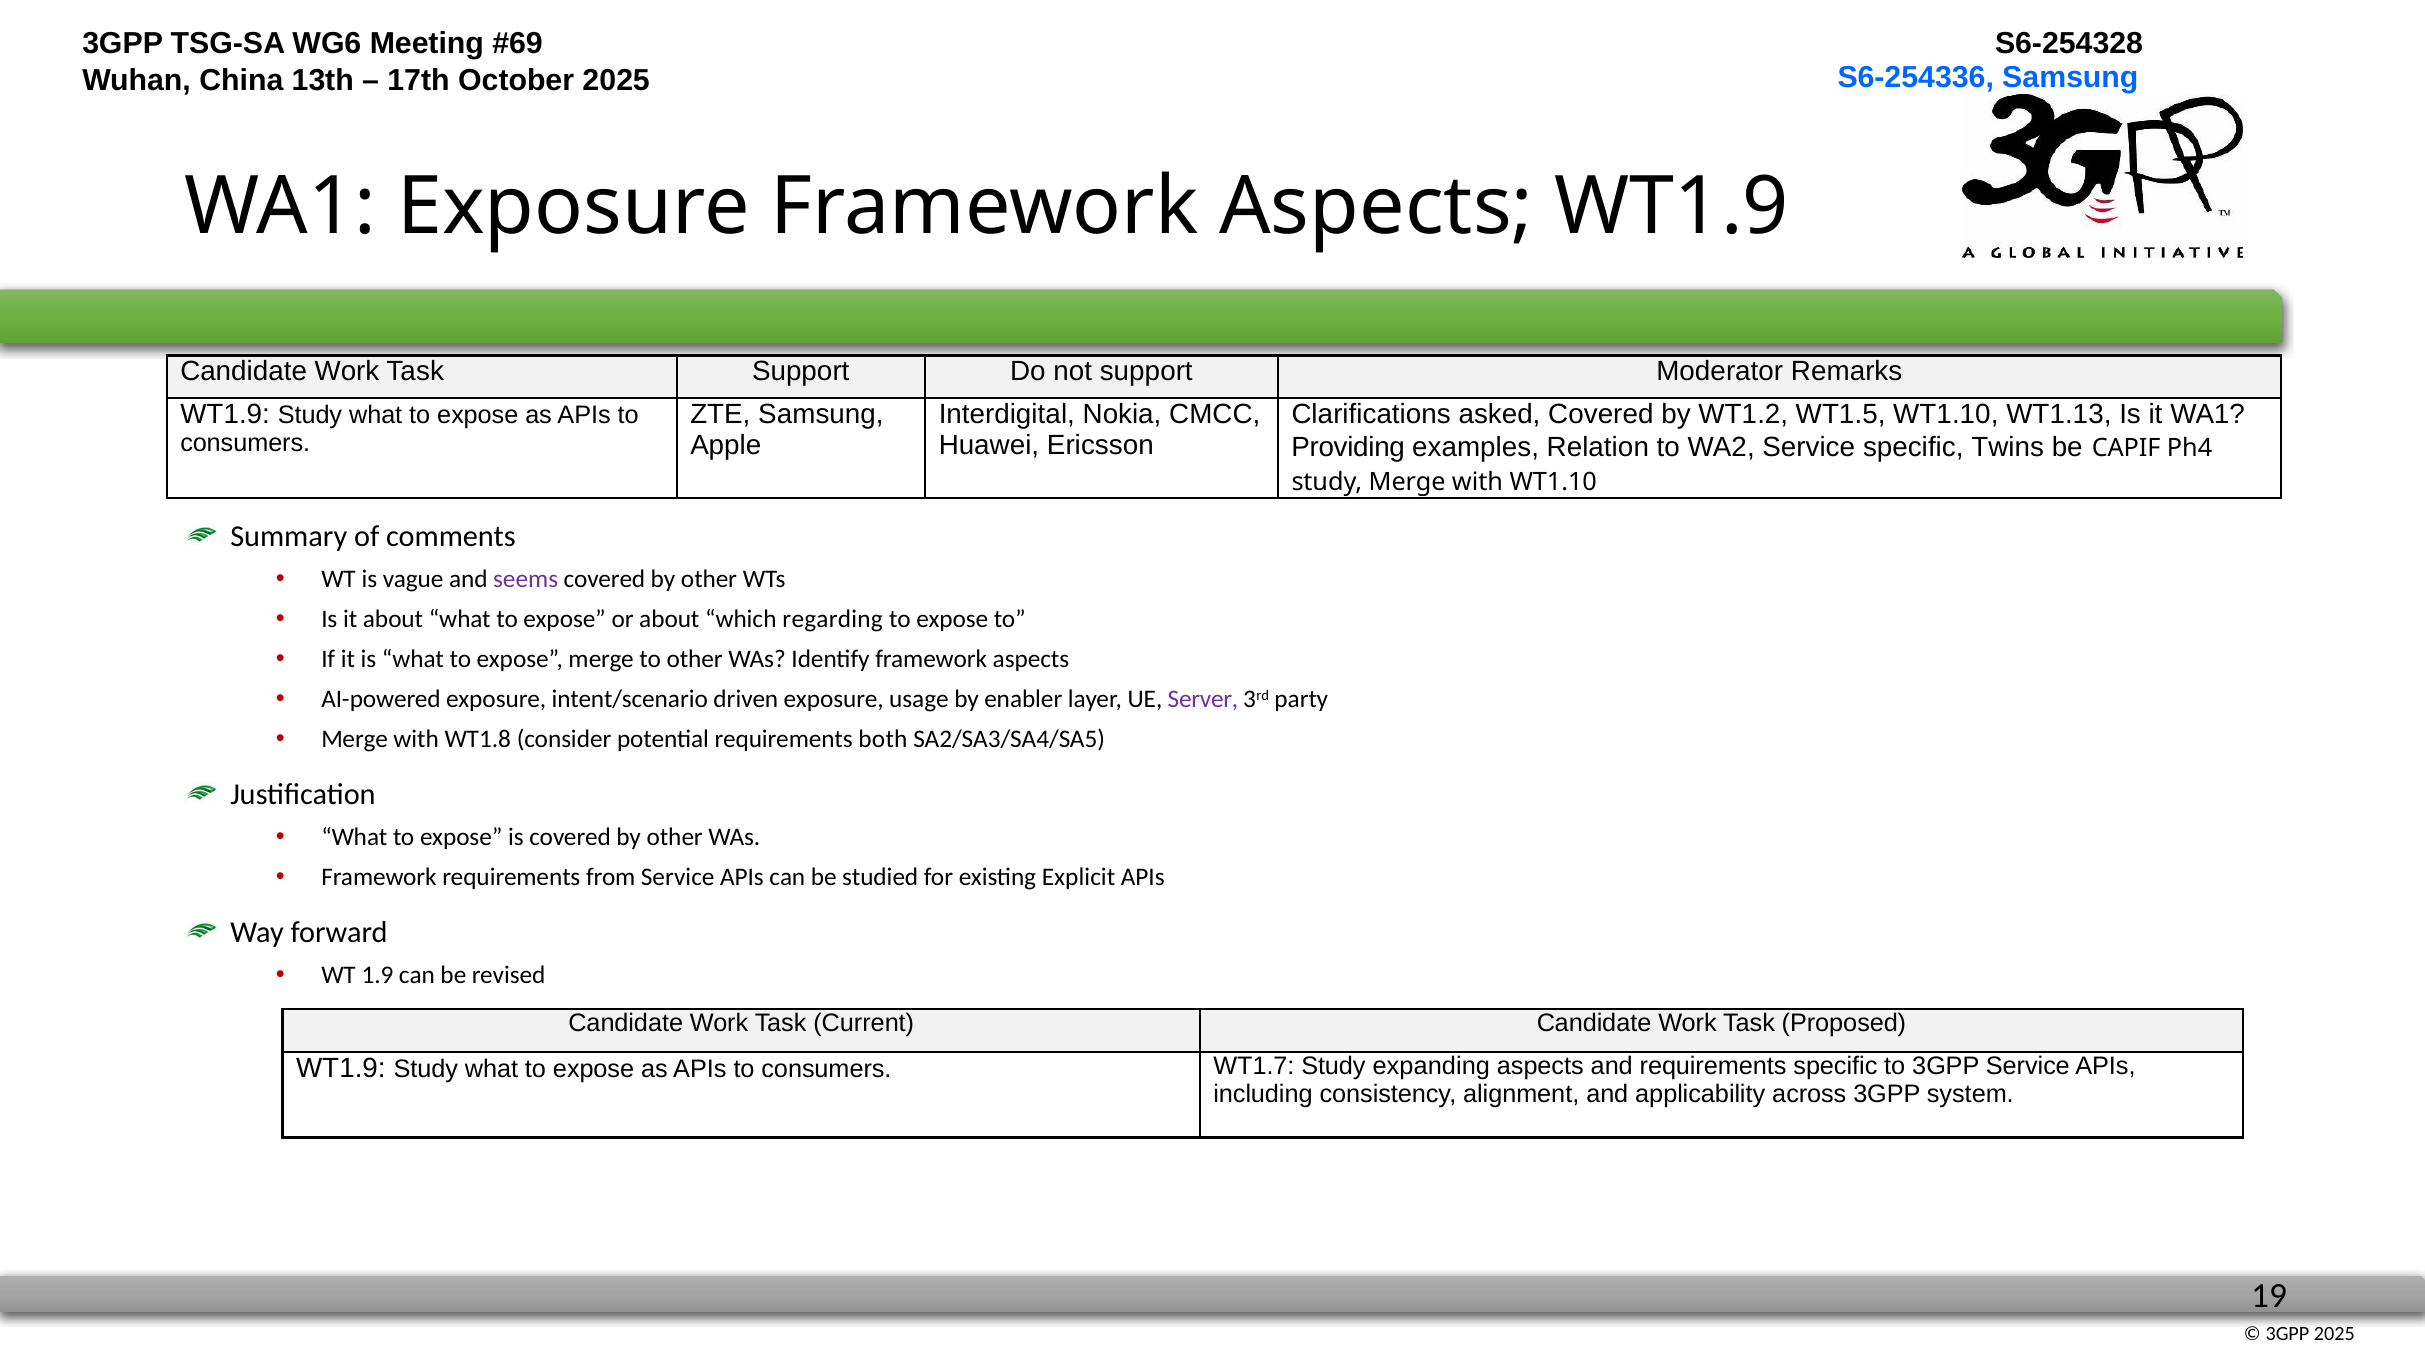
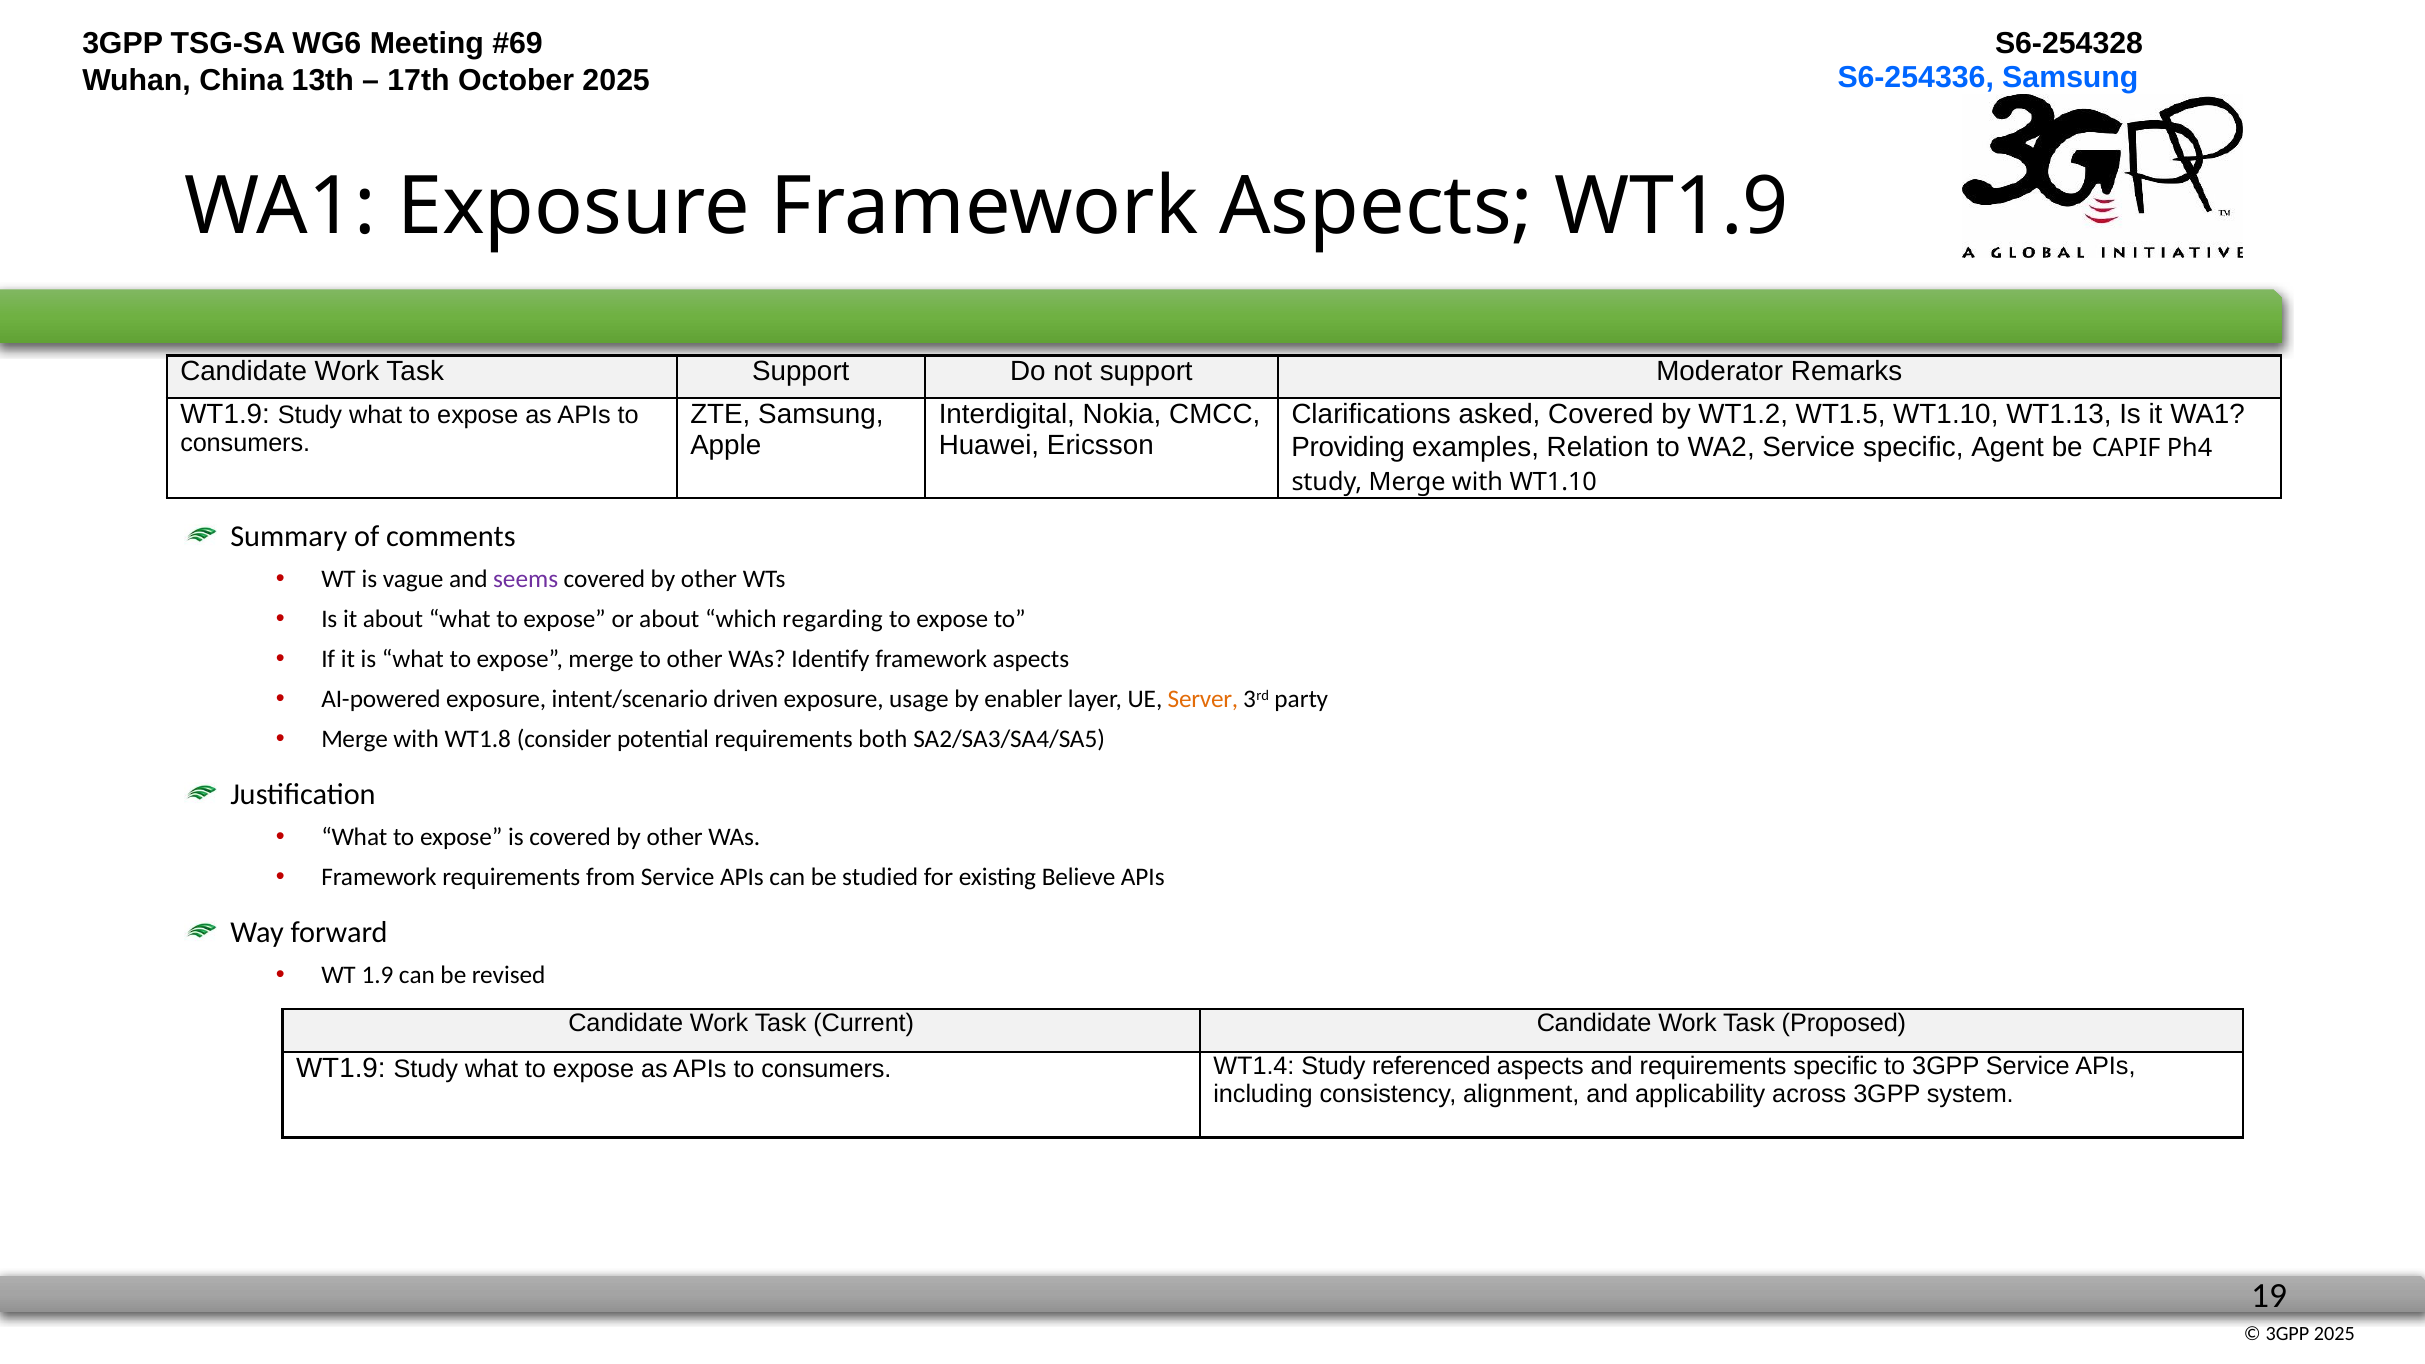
Twins: Twins -> Agent
Server colour: purple -> orange
Explicit: Explicit -> Believe
WT1.7: WT1.7 -> WT1.4
expanding: expanding -> referenced
